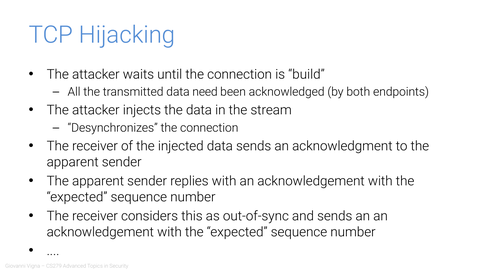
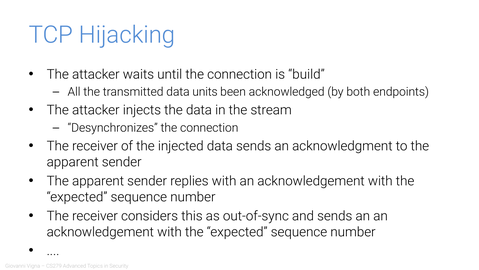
need: need -> units
